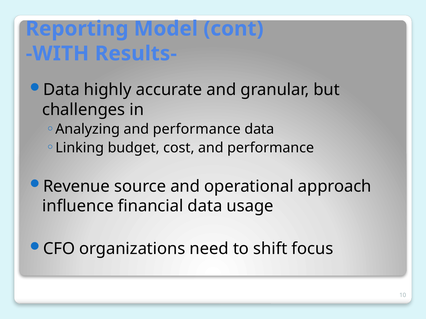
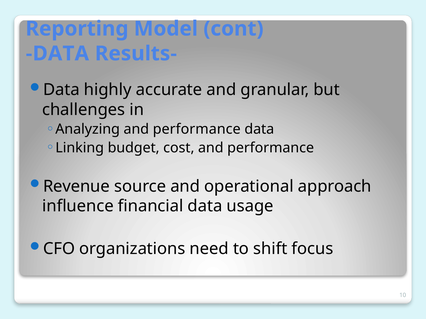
WITH at (57, 54): WITH -> DATA
